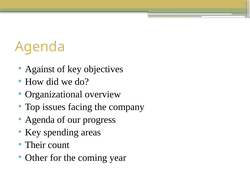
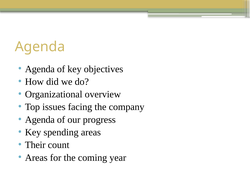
Against at (40, 69): Against -> Agenda
Other at (36, 158): Other -> Areas
